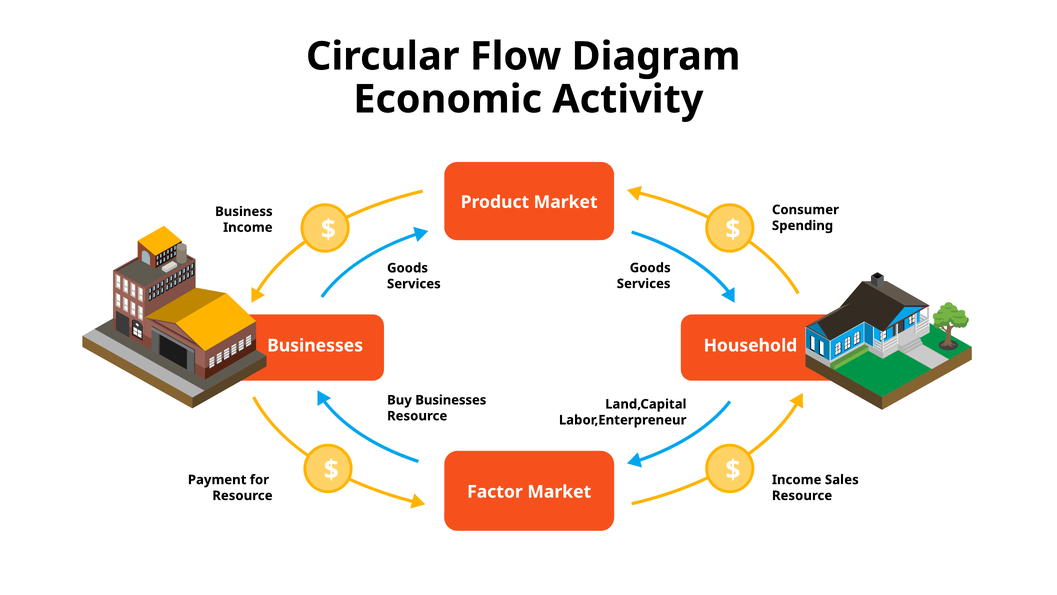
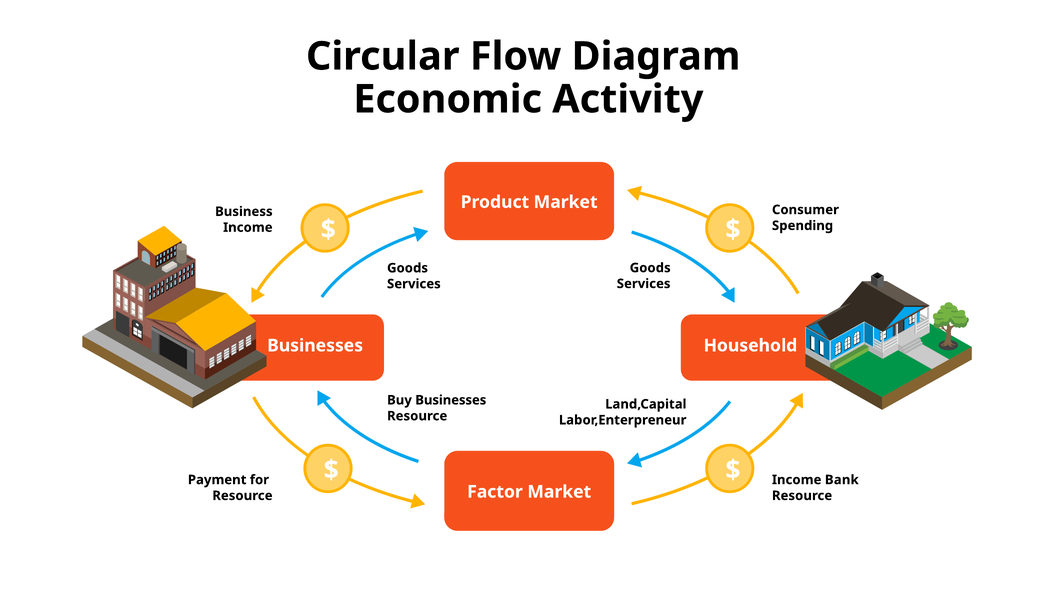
Sales: Sales -> Bank
